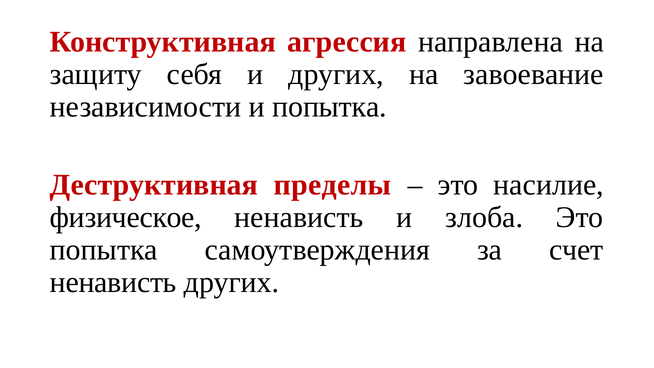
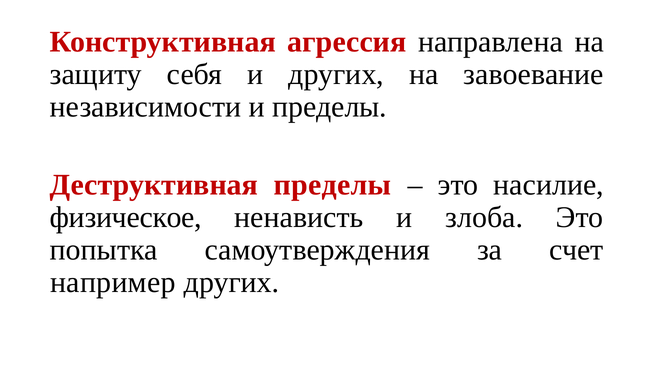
и попытка: попытка -> пределы
ненависть at (113, 282): ненависть -> например
